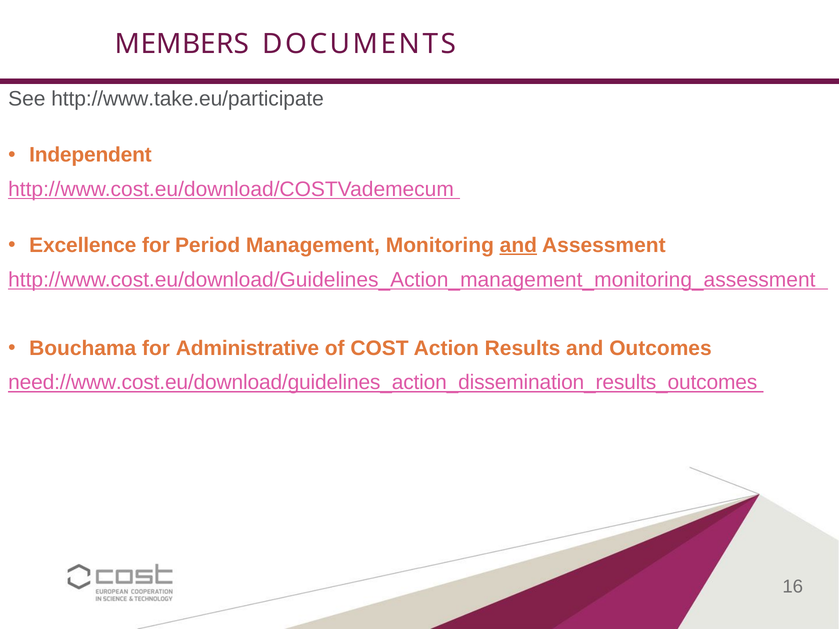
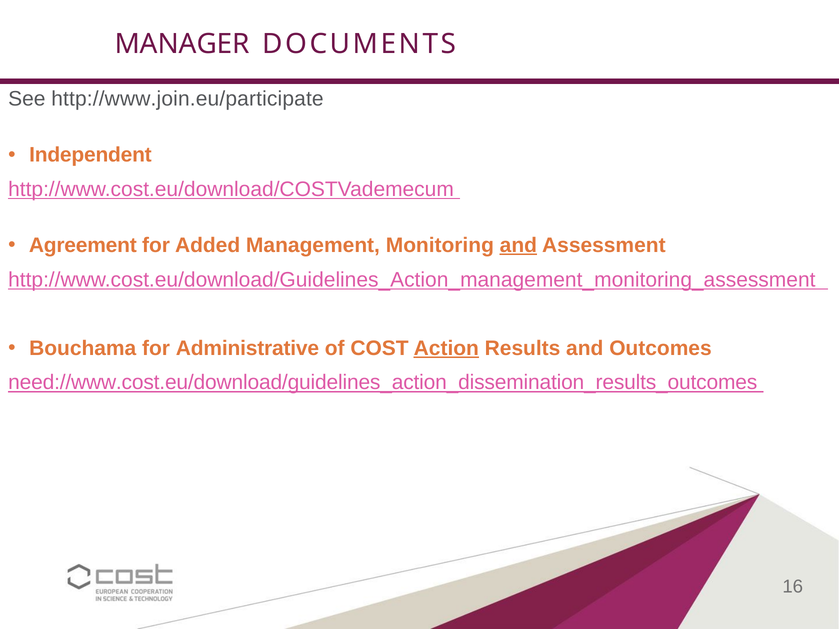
MEMBERS: MEMBERS -> MANAGER
http://www.take.eu/participate: http://www.take.eu/participate -> http://www.join.eu/participate
Excellence: Excellence -> Agreement
Period: Period -> Added
Action underline: none -> present
